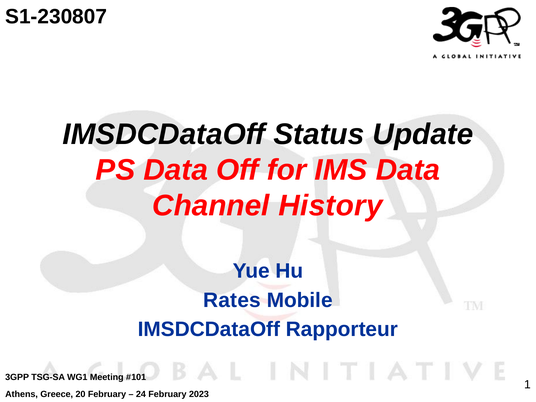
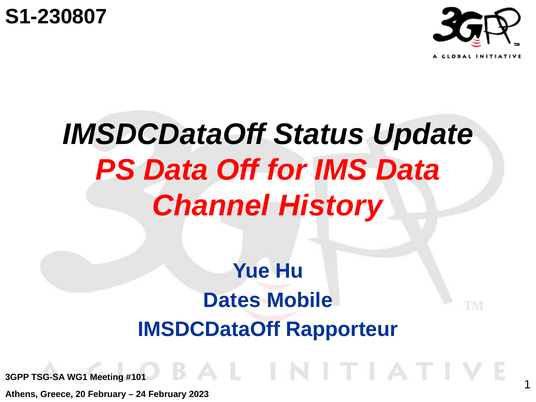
Rates: Rates -> Dates
